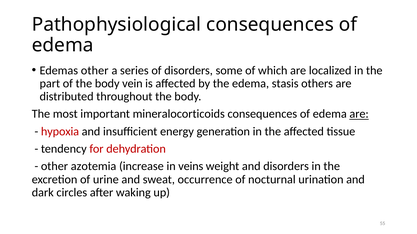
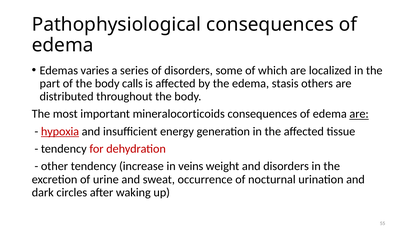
Edemas other: other -> varies
vein: vein -> calls
hypoxia underline: none -> present
other azotemia: azotemia -> tendency
